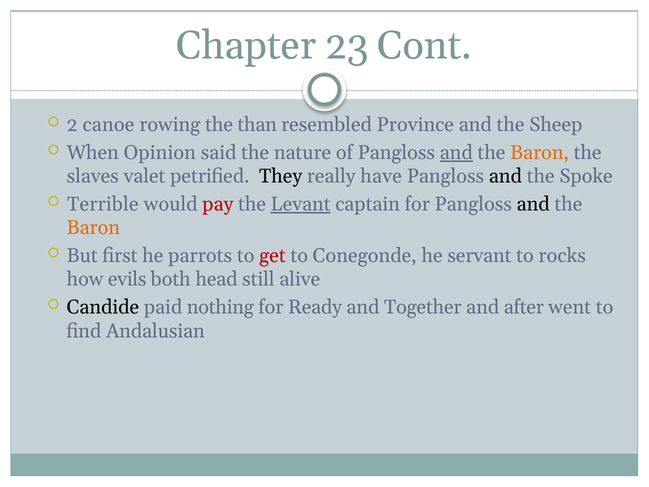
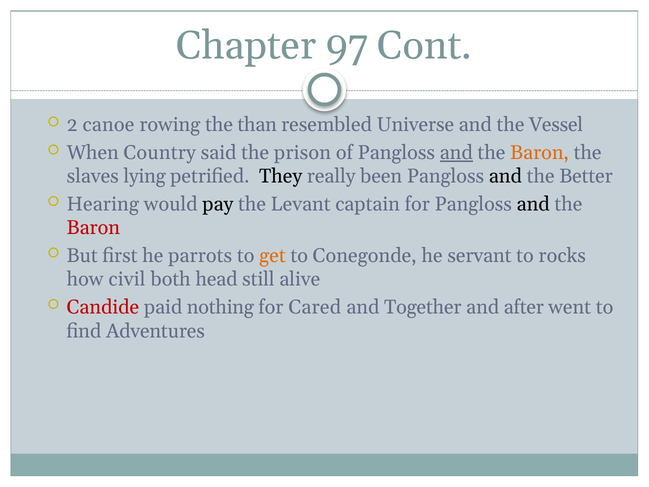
23: 23 -> 97
Province: Province -> Universe
Sheep: Sheep -> Vessel
Opinion: Opinion -> Country
nature: nature -> prison
valet: valet -> lying
have: have -> been
Spoke: Spoke -> Better
Terrible: Terrible -> Hearing
pay colour: red -> black
Levant underline: present -> none
Baron at (93, 228) colour: orange -> red
get colour: red -> orange
evils: evils -> civil
Candide colour: black -> red
Ready: Ready -> Cared
Andalusian: Andalusian -> Adventures
